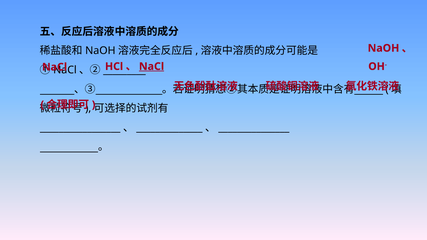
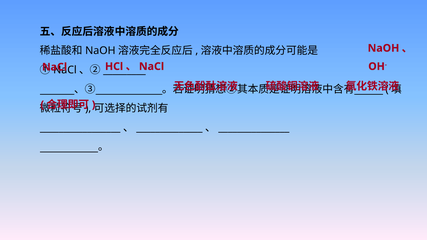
NaCl at (151, 66) underline: present -> none
